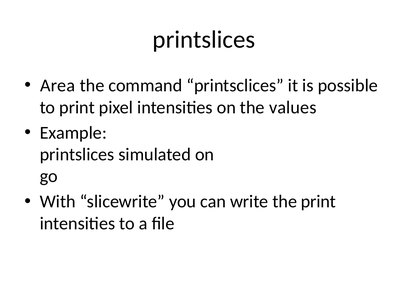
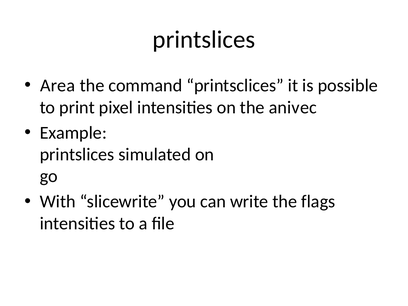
values: values -> anivec
the print: print -> flags
